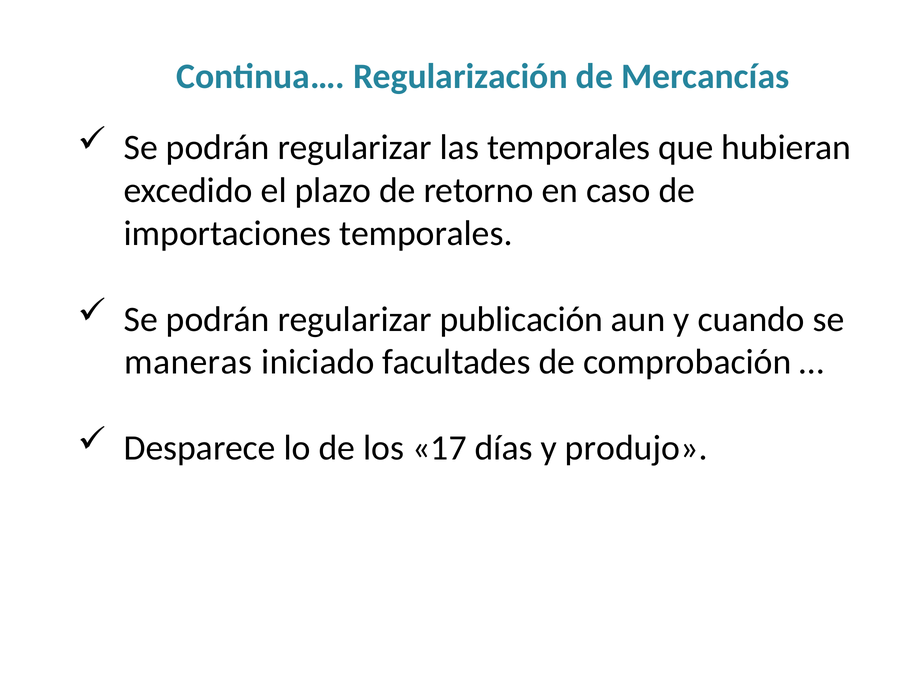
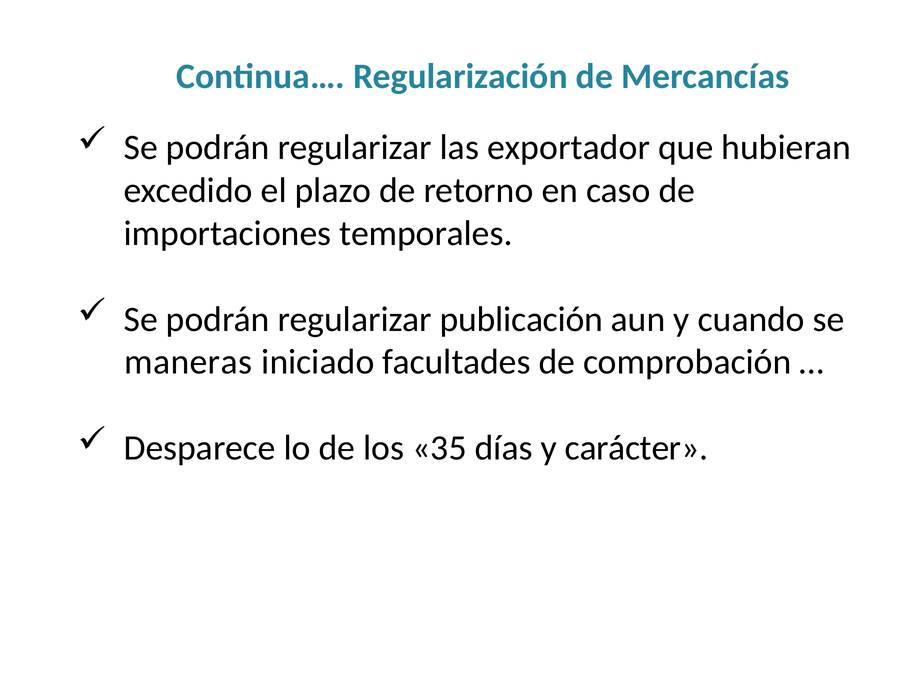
las temporales: temporales -> exportador
17: 17 -> 35
produjo: produjo -> carácter
